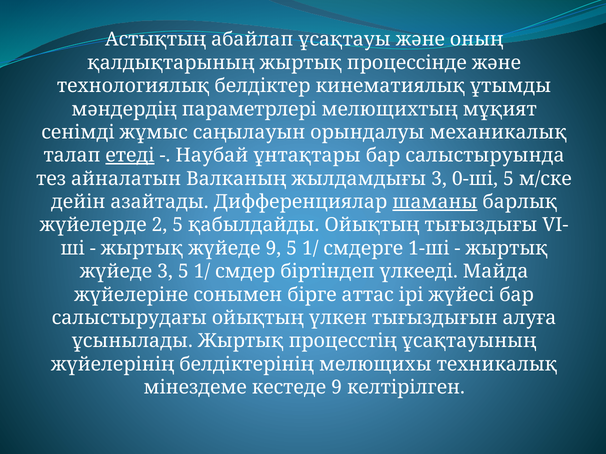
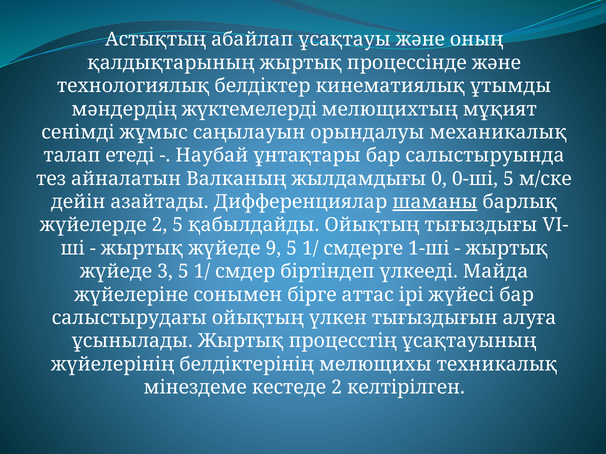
параметрлерi: параметрлерi -> жүктемелердi
етедi underline: present -> none
жылдамдығы 3: 3 -> 0
кестеде 9: 9 -> 2
